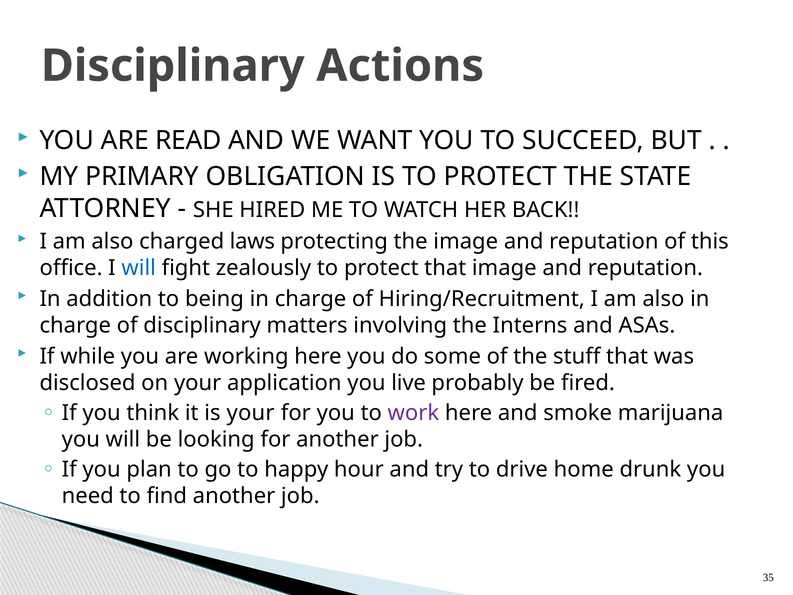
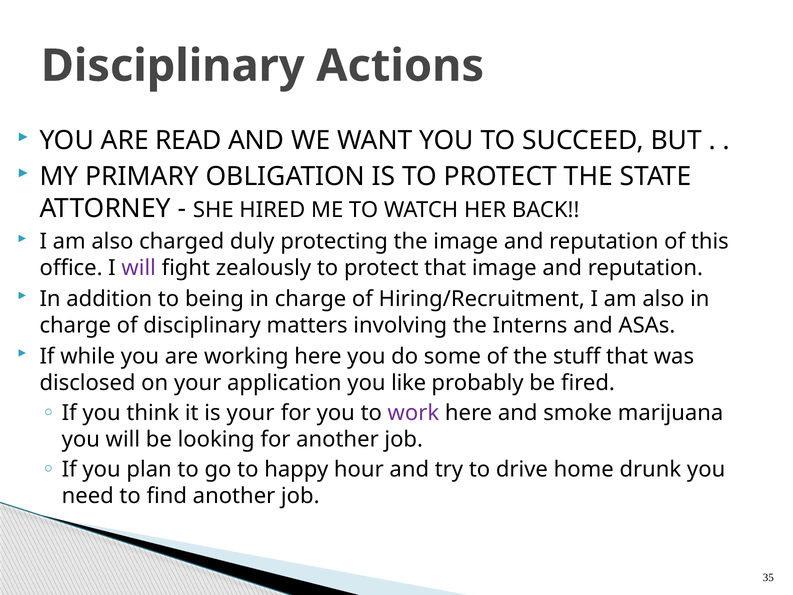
laws: laws -> duly
will at (139, 268) colour: blue -> purple
live: live -> like
